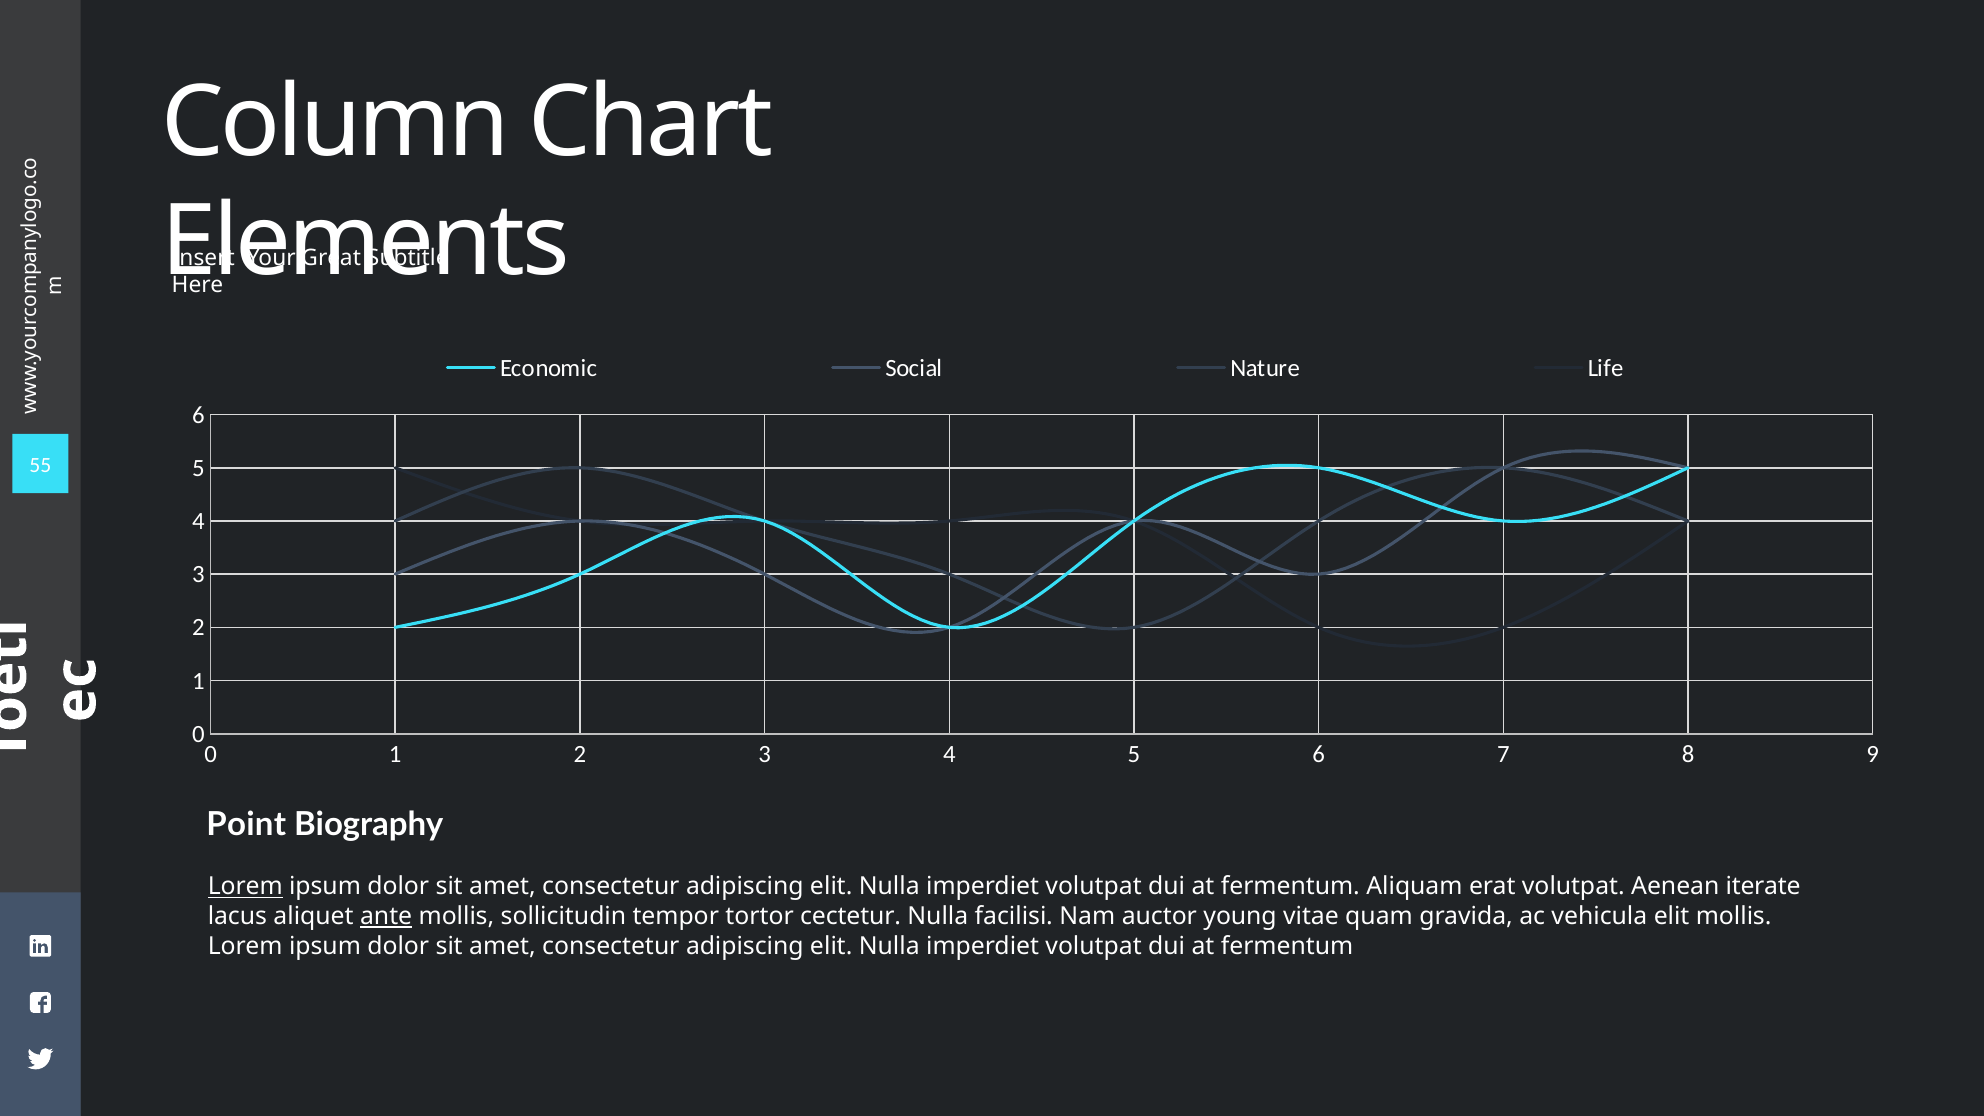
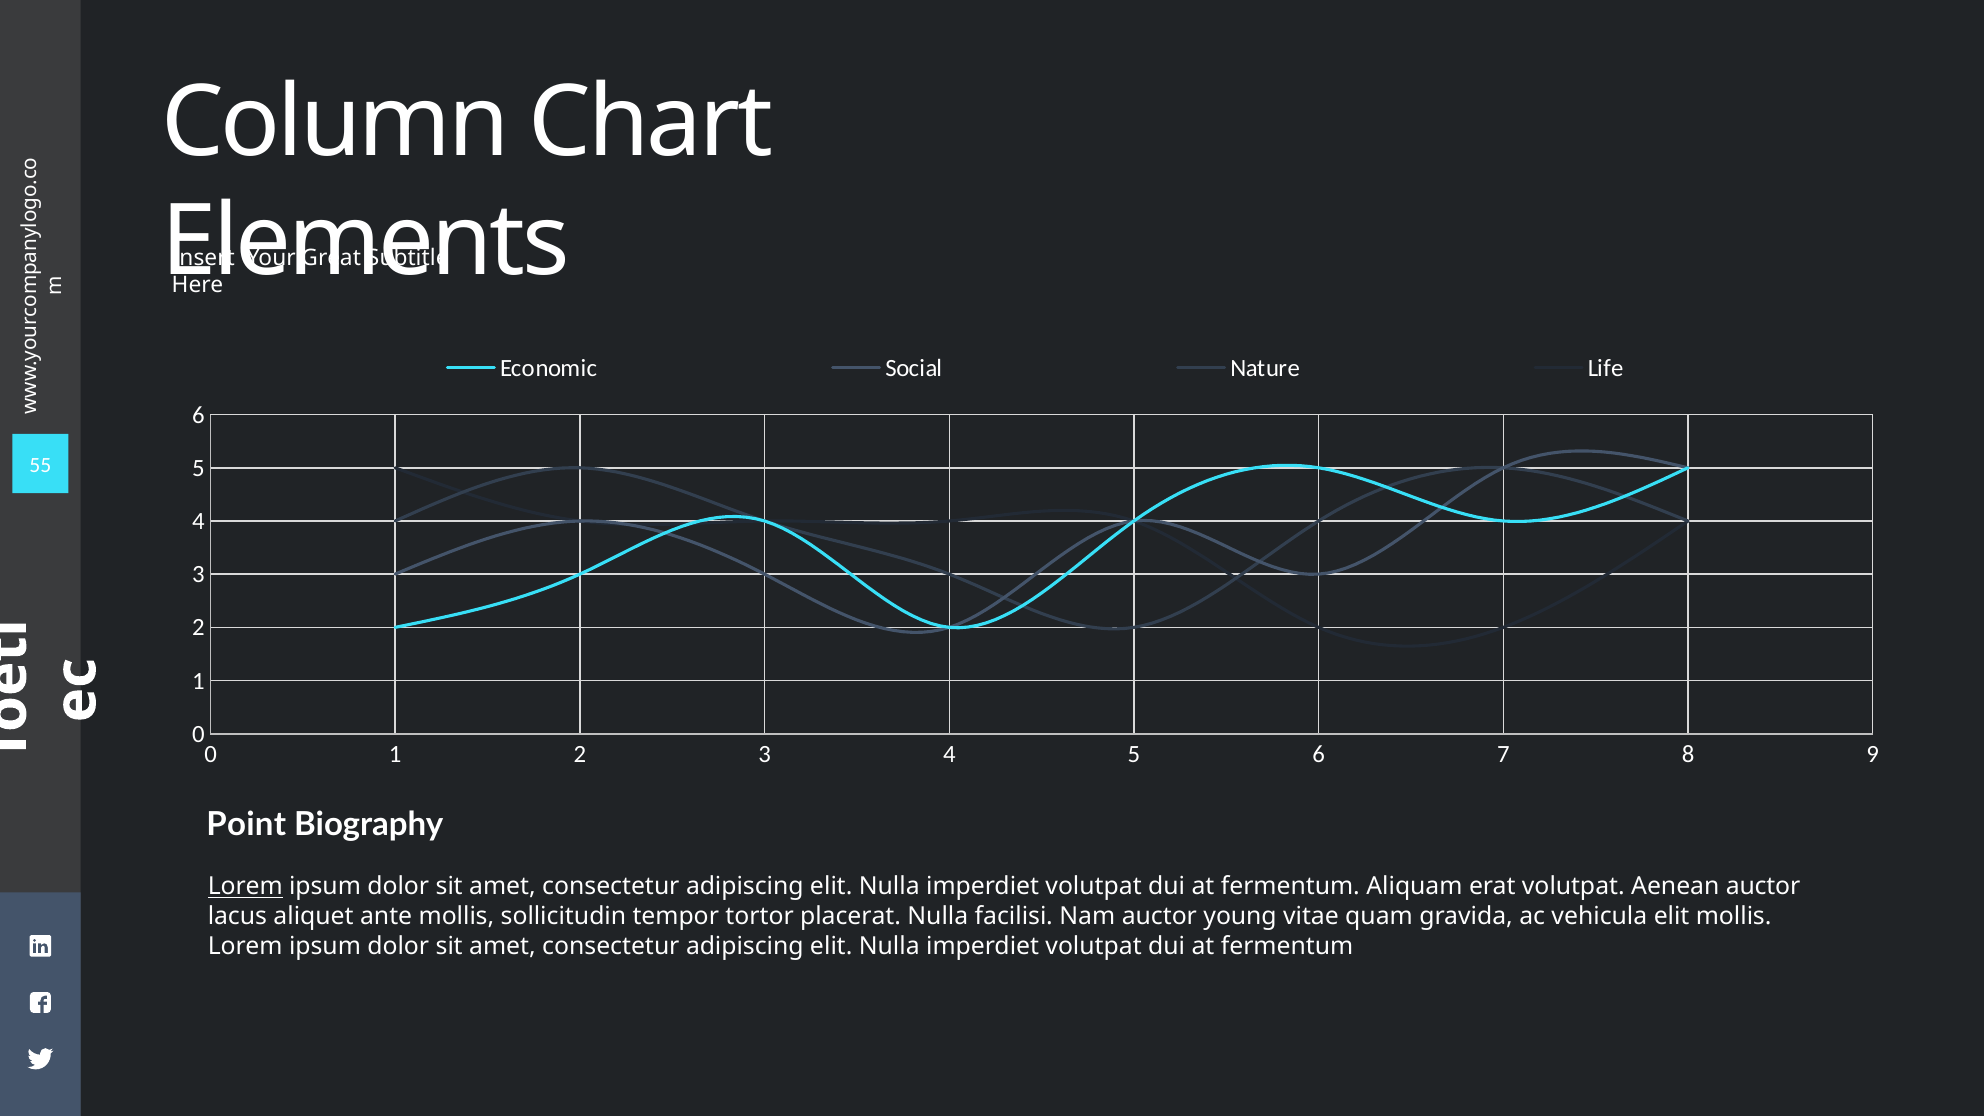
Aenean iterate: iterate -> auctor
ante underline: present -> none
cectetur: cectetur -> placerat
